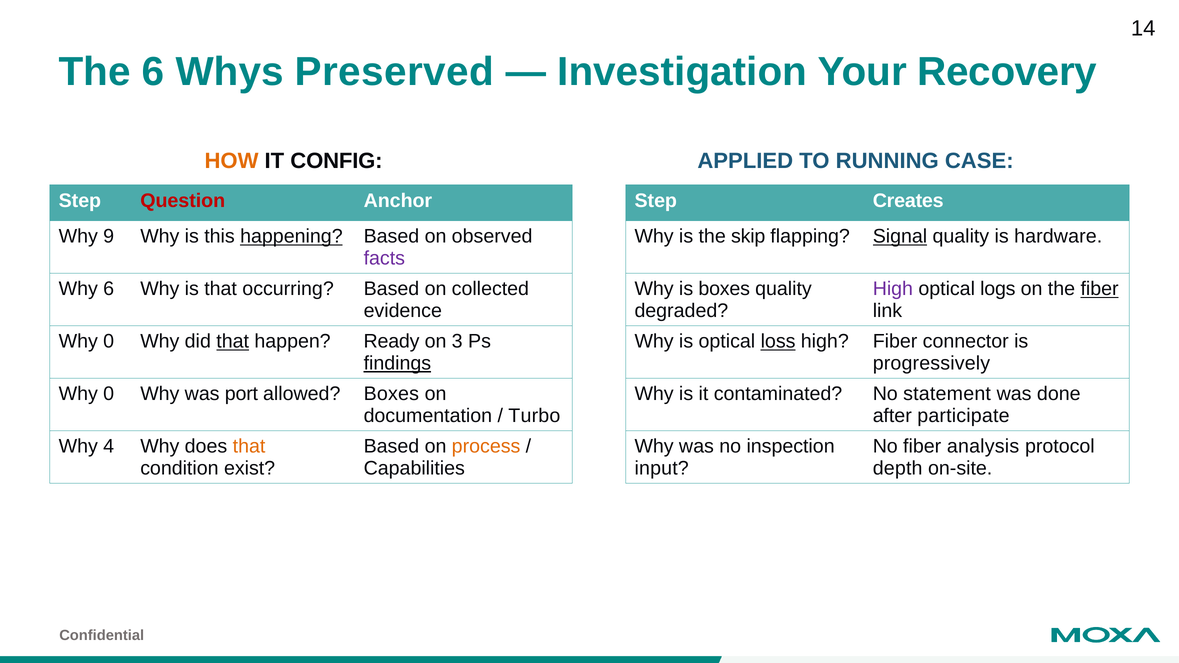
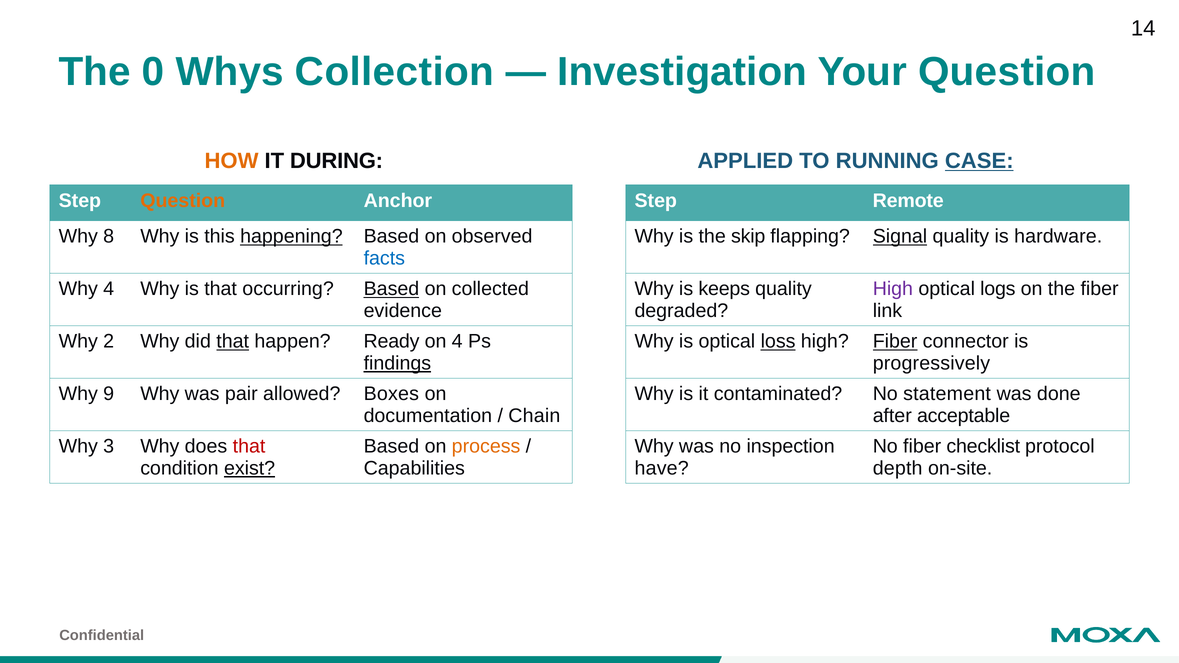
The 6: 6 -> 0
Preserved: Preserved -> Collection
Your Recovery: Recovery -> Question
CONFIG: CONFIG -> DURING
CASE underline: none -> present
Question at (183, 201) colour: red -> orange
Creates: Creates -> Remote
9: 9 -> 8
facts colour: purple -> blue
Why 6: 6 -> 4
Based at (391, 289) underline: none -> present
is boxes: boxes -> keeps
fiber at (1100, 289) underline: present -> none
0 at (109, 342): 0 -> 2
on 3: 3 -> 4
Fiber at (895, 342) underline: none -> present
0 at (109, 394): 0 -> 9
port: port -> pair
Turbo: Turbo -> Chain
participate: participate -> acceptable
4: 4 -> 3
that at (249, 447) colour: orange -> red
analysis: analysis -> checklist
exist underline: none -> present
input: input -> have
